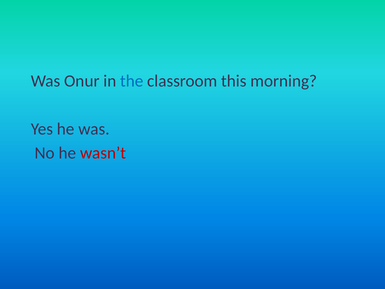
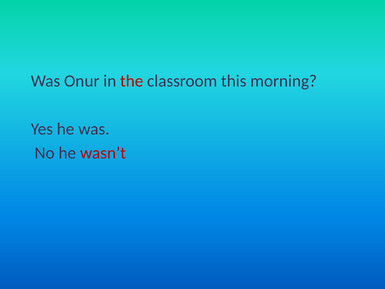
the colour: blue -> red
